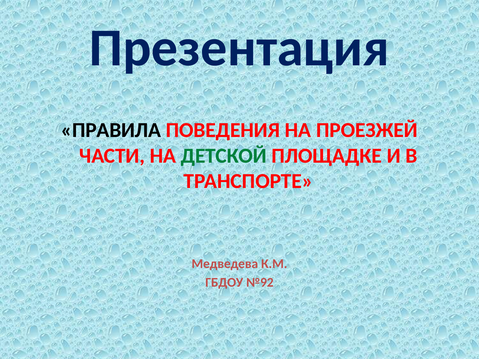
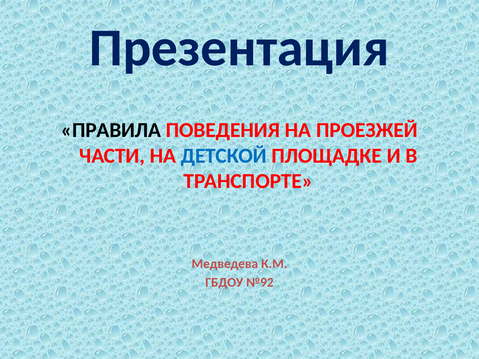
ДЕТСКОЙ colour: green -> blue
